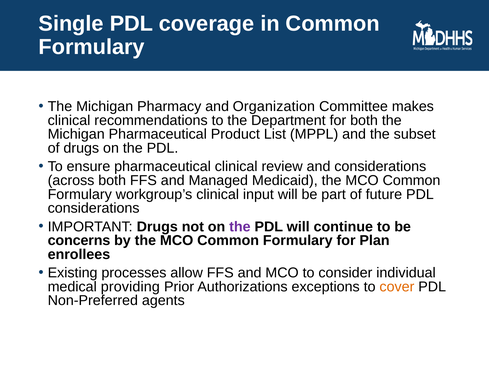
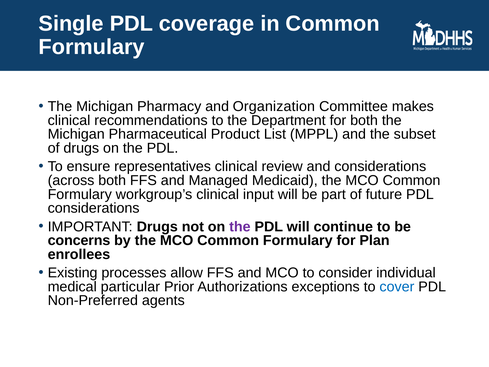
ensure pharmaceutical: pharmaceutical -> representatives
providing: providing -> particular
cover colour: orange -> blue
